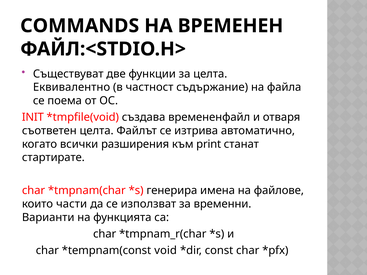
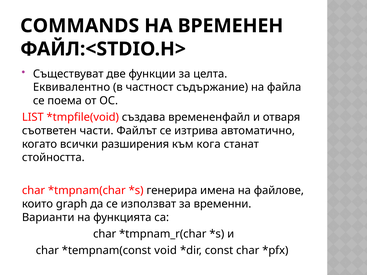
INIT: INIT -> LIST
съответен целта: целта -> части
print: print -> кога
стартирате: стартирате -> стойността
части: части -> graph
